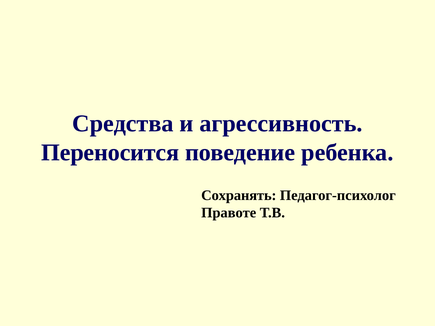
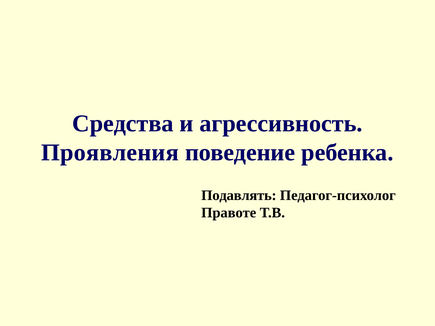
Переносится: Переносится -> Проявления
Сохранять: Сохранять -> Подавлять
